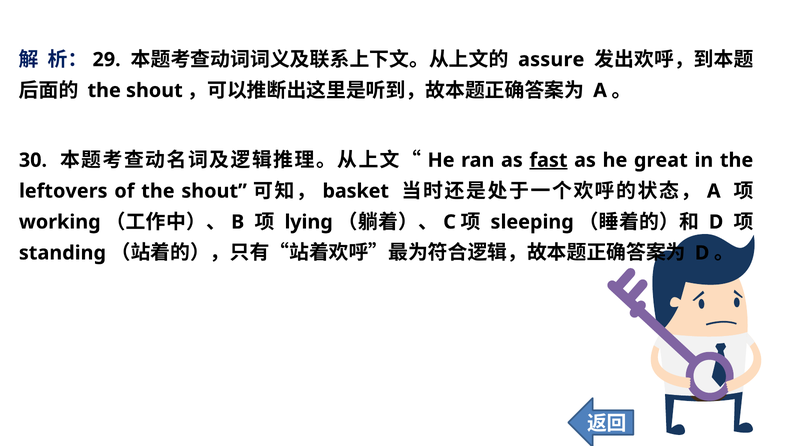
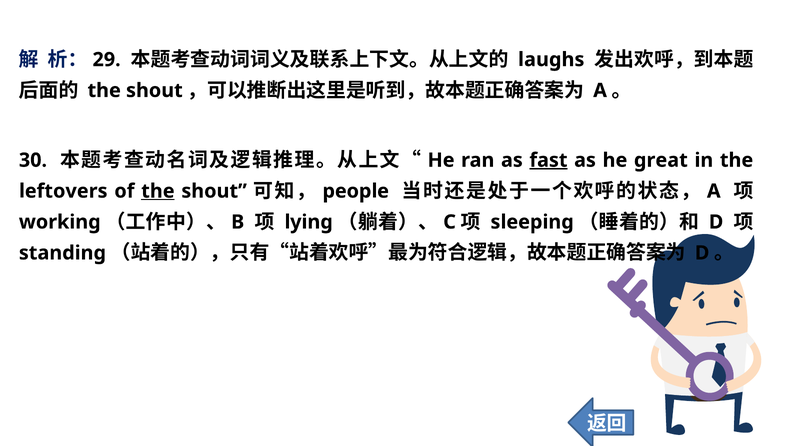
assure: assure -> laughs
the at (158, 191) underline: none -> present
basket: basket -> people
